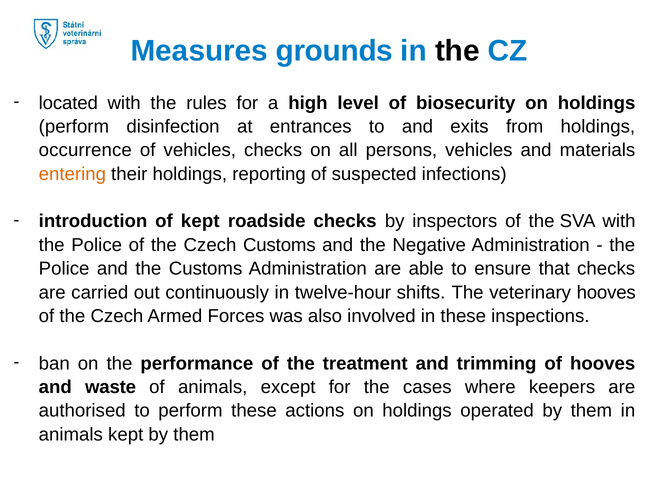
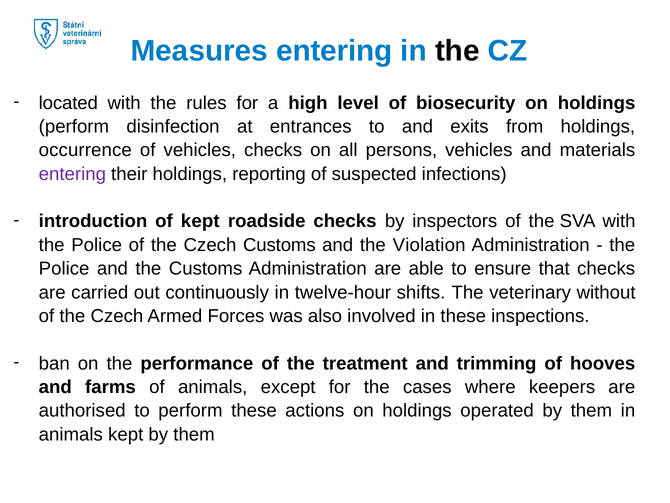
Measures grounds: grounds -> entering
entering at (72, 174) colour: orange -> purple
Negative: Negative -> Violation
veterinary hooves: hooves -> without
waste: waste -> farms
